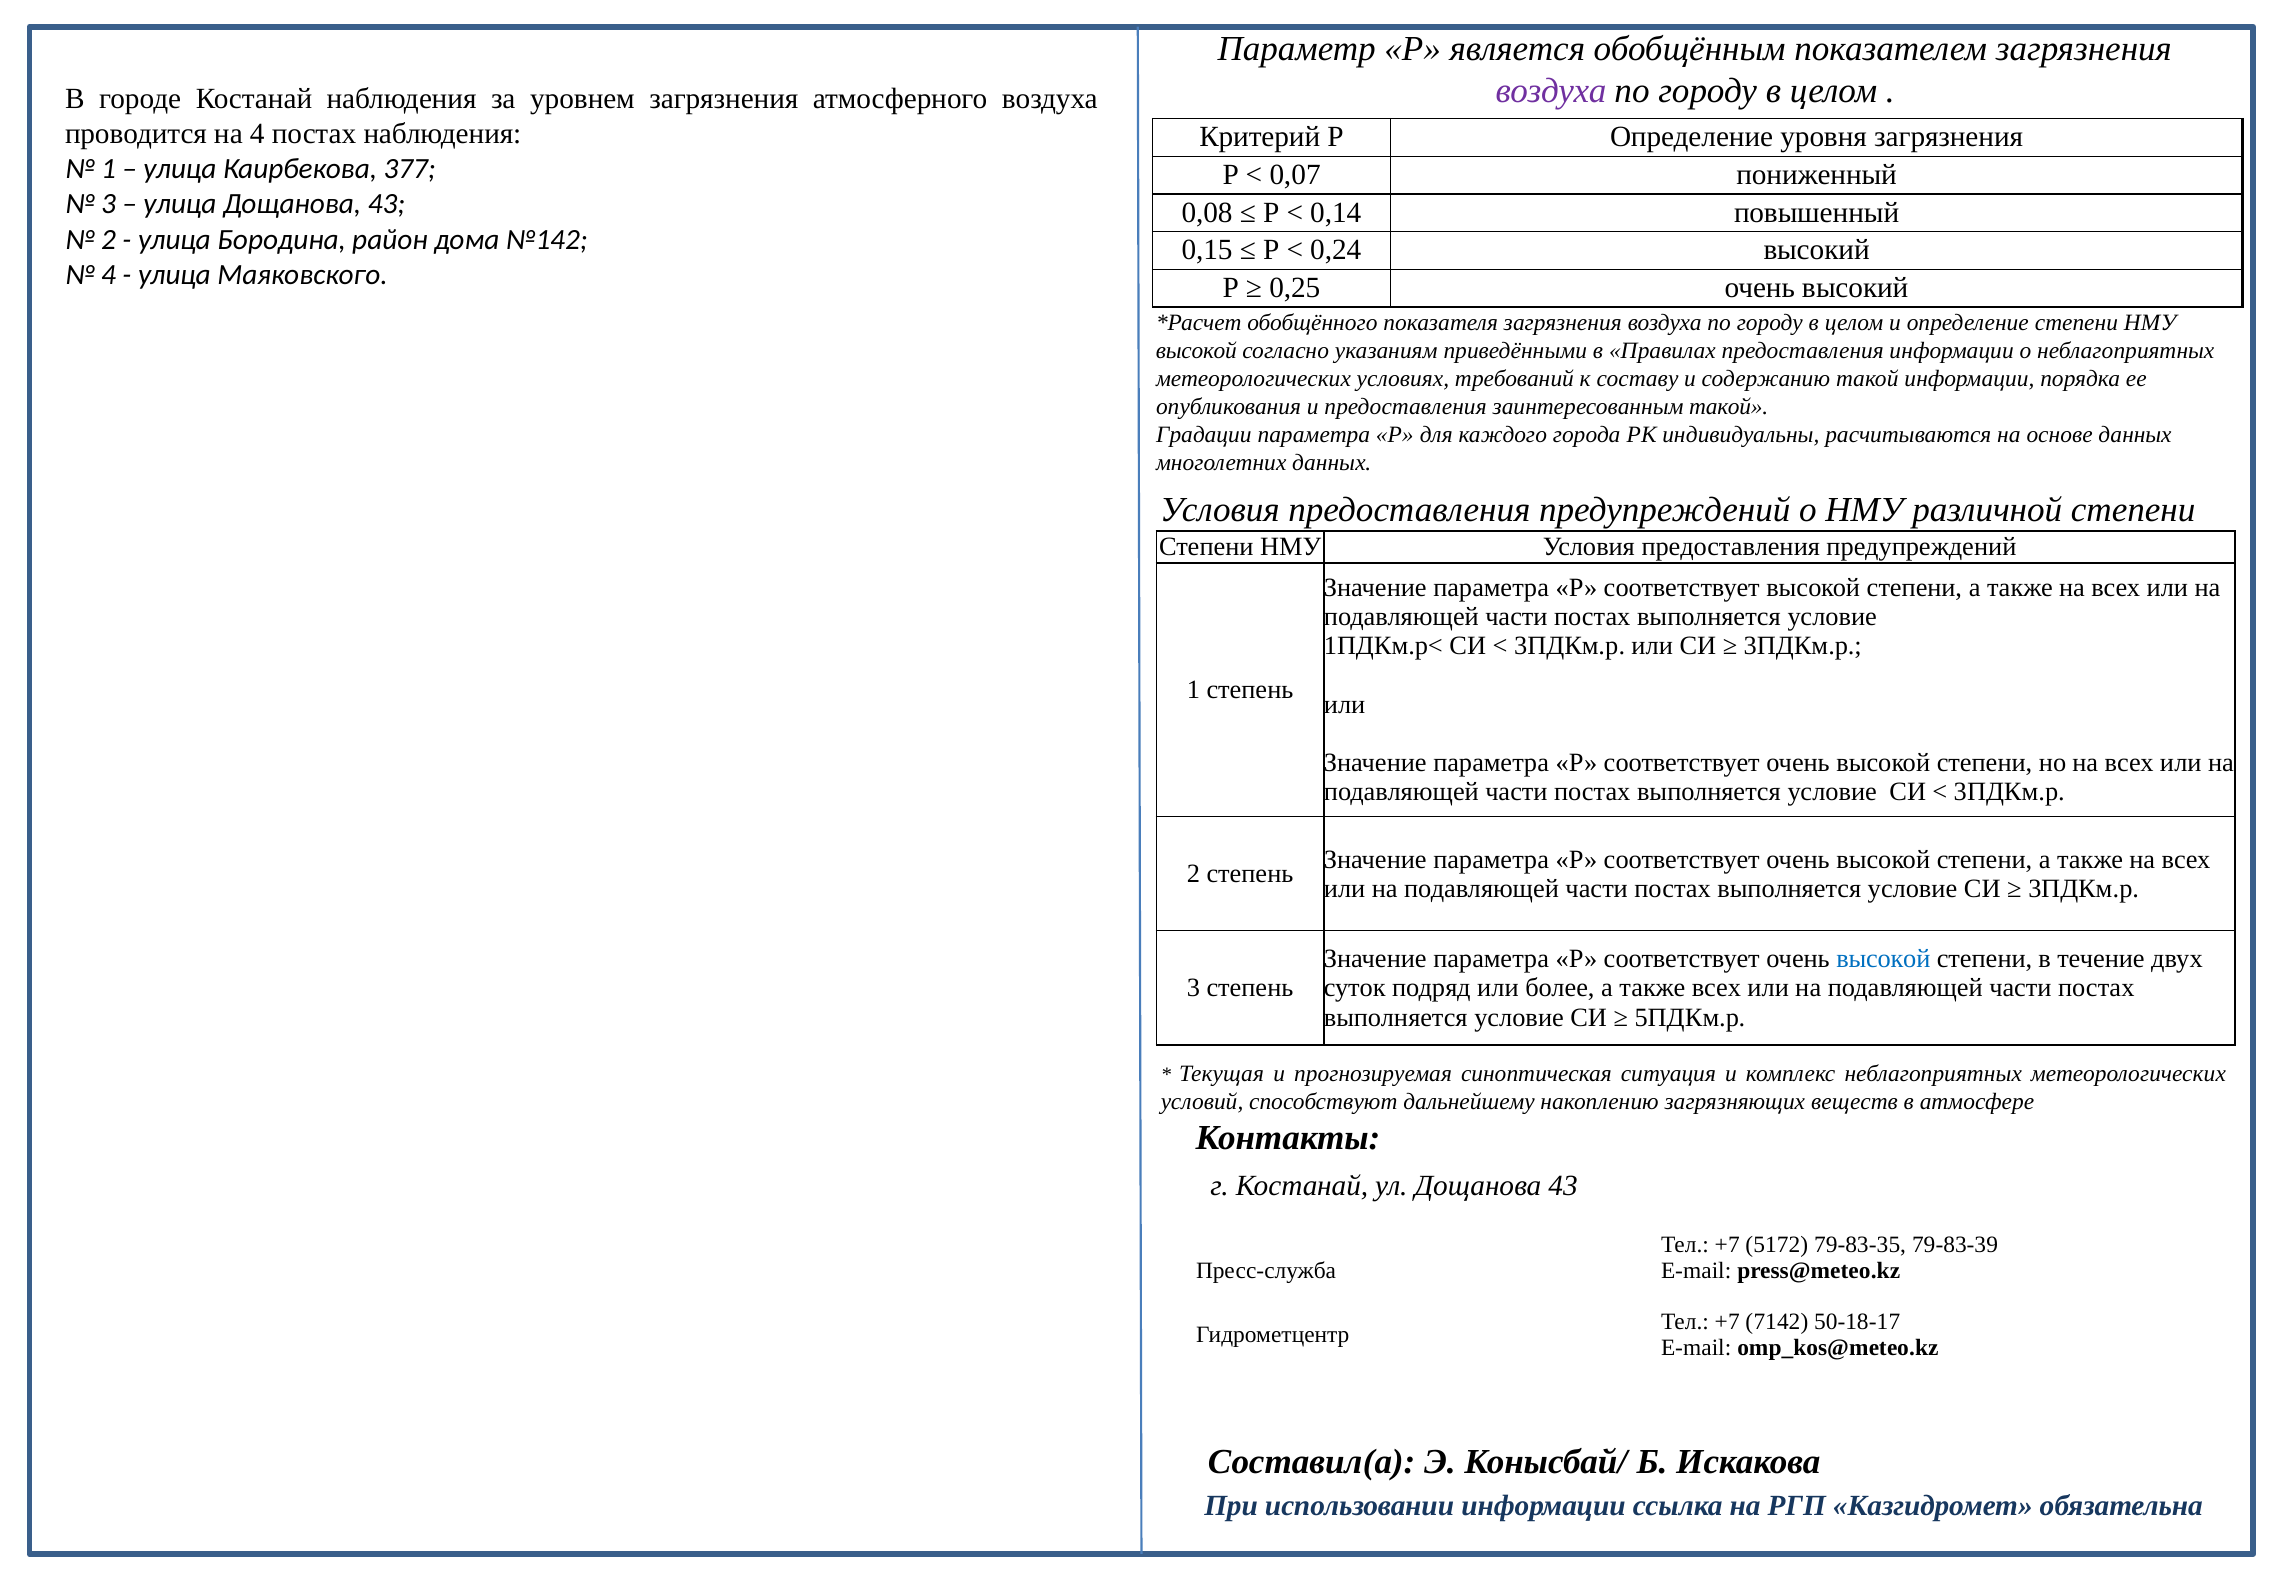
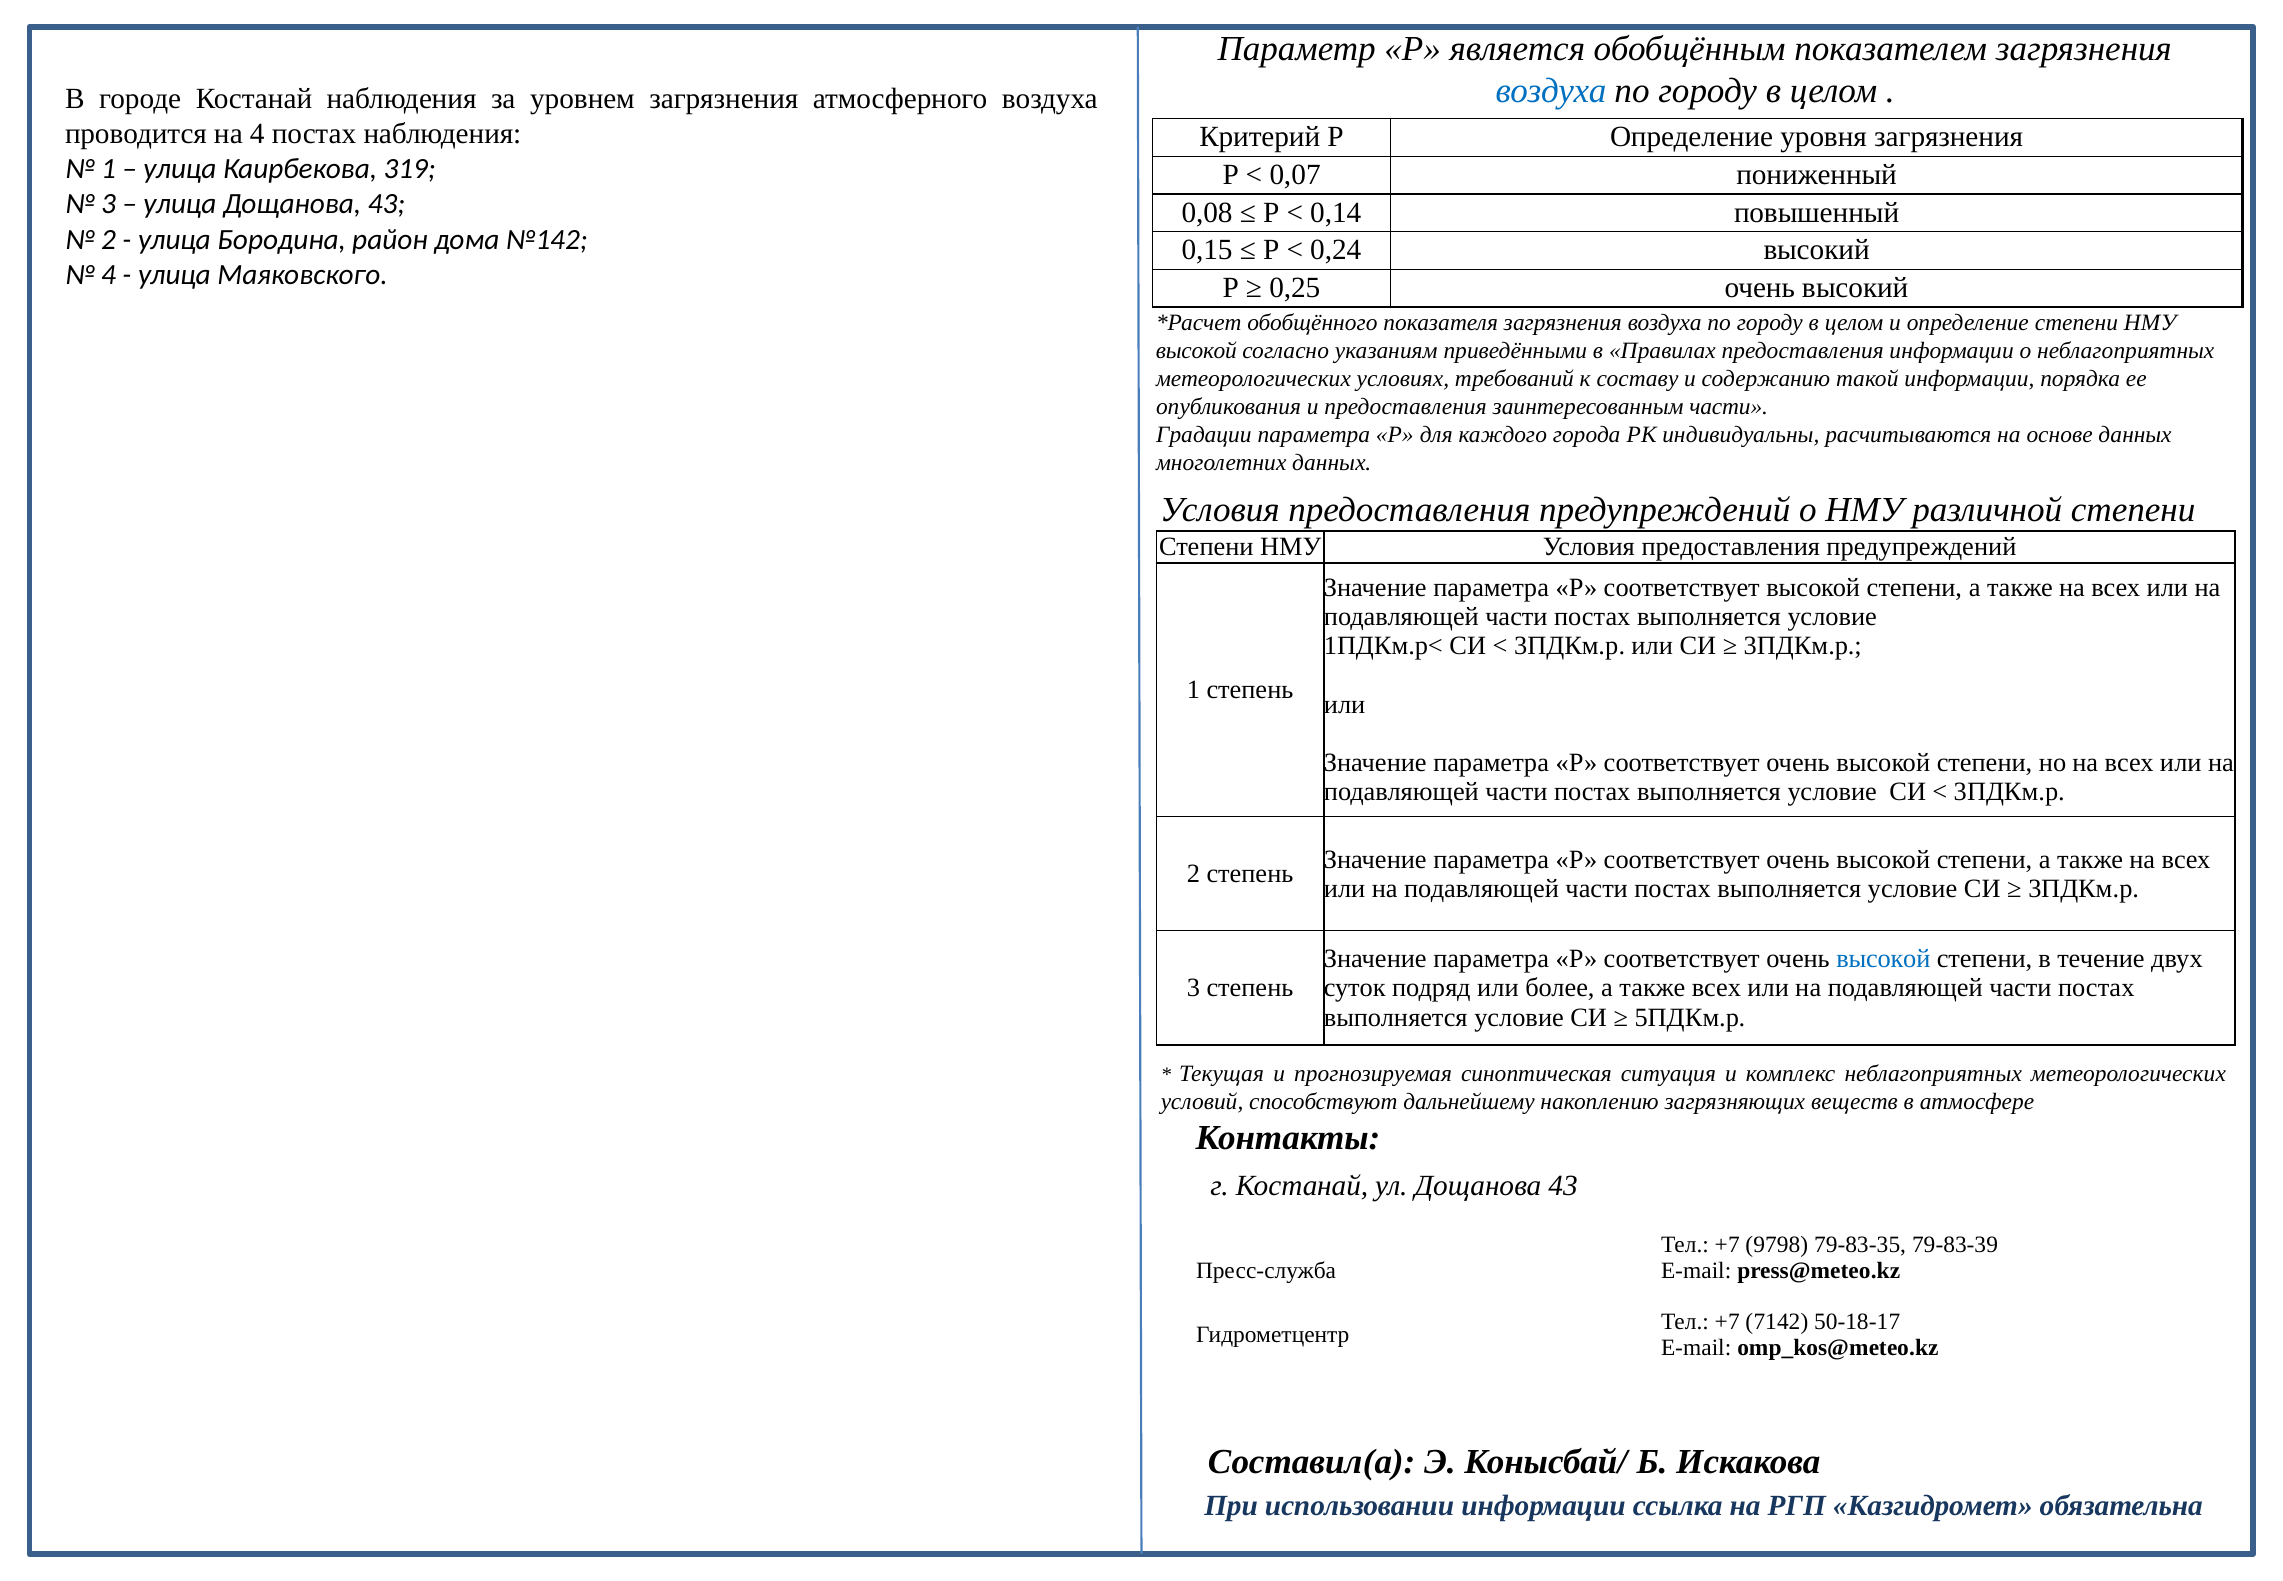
воздуха at (1551, 91) colour: purple -> blue
377: 377 -> 319
заинтересованным такой: такой -> части
5172: 5172 -> 9798
